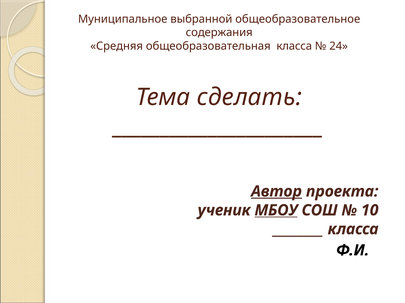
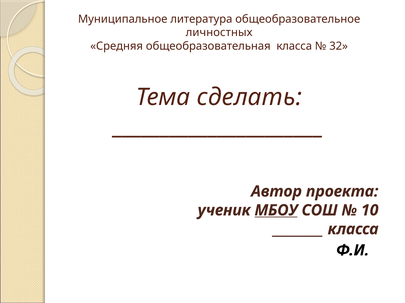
выбранной: выбранной -> литература
содержания: содержания -> личностных
24: 24 -> 32
Автор underline: present -> none
